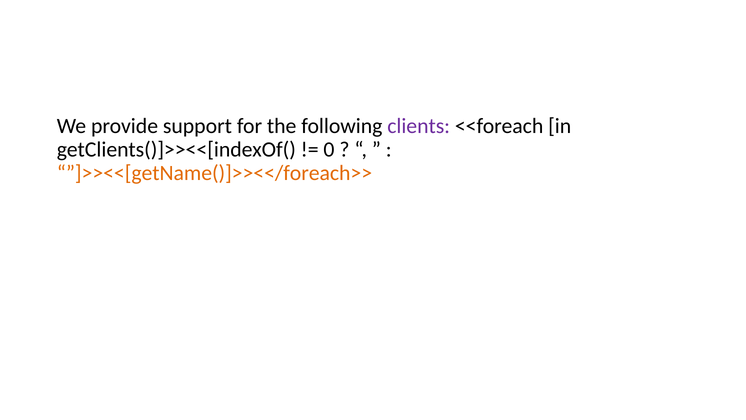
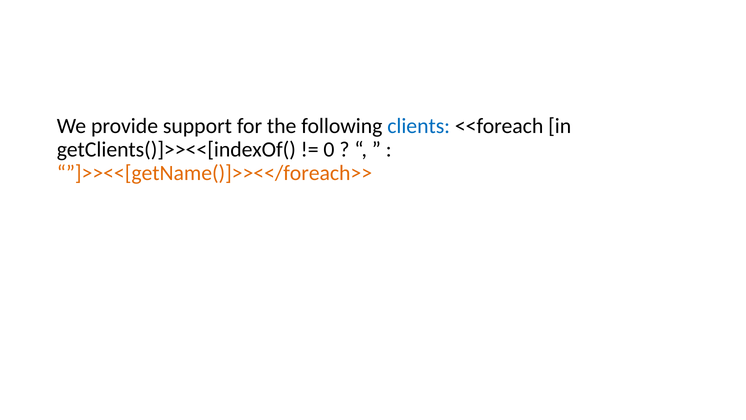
clients colour: purple -> blue
